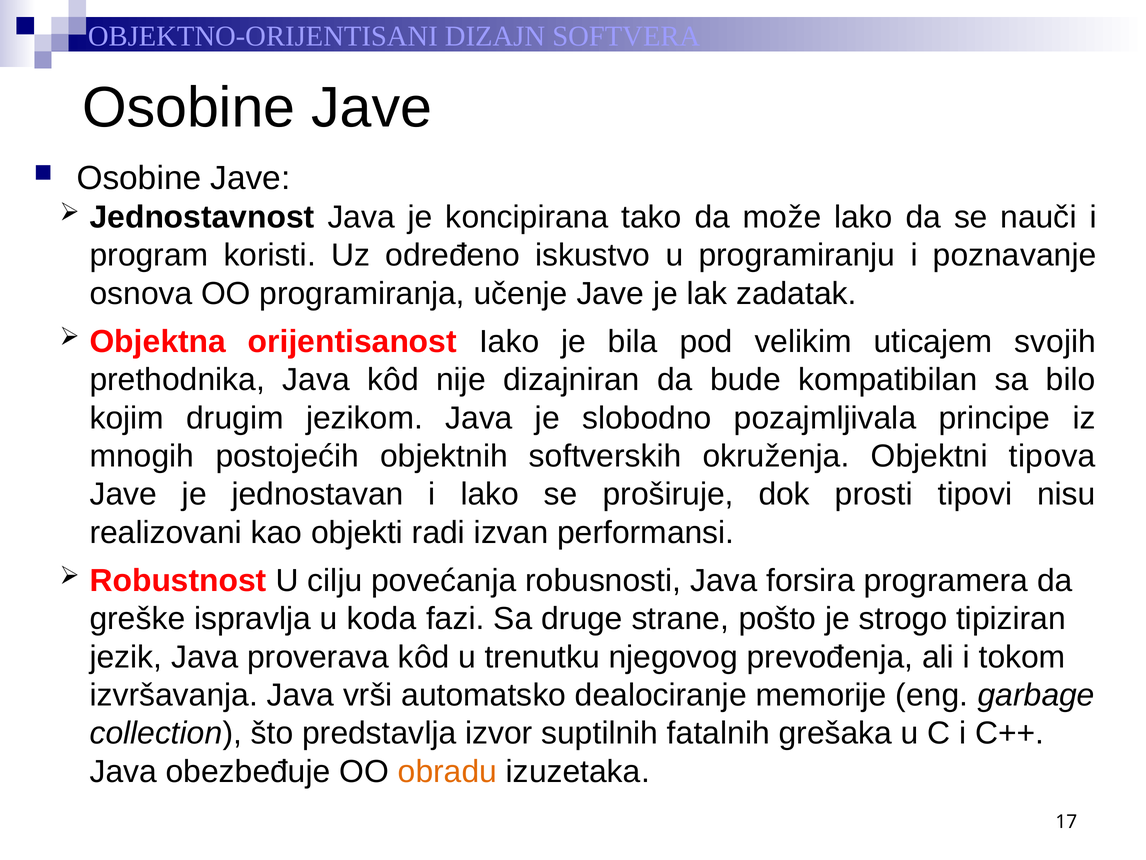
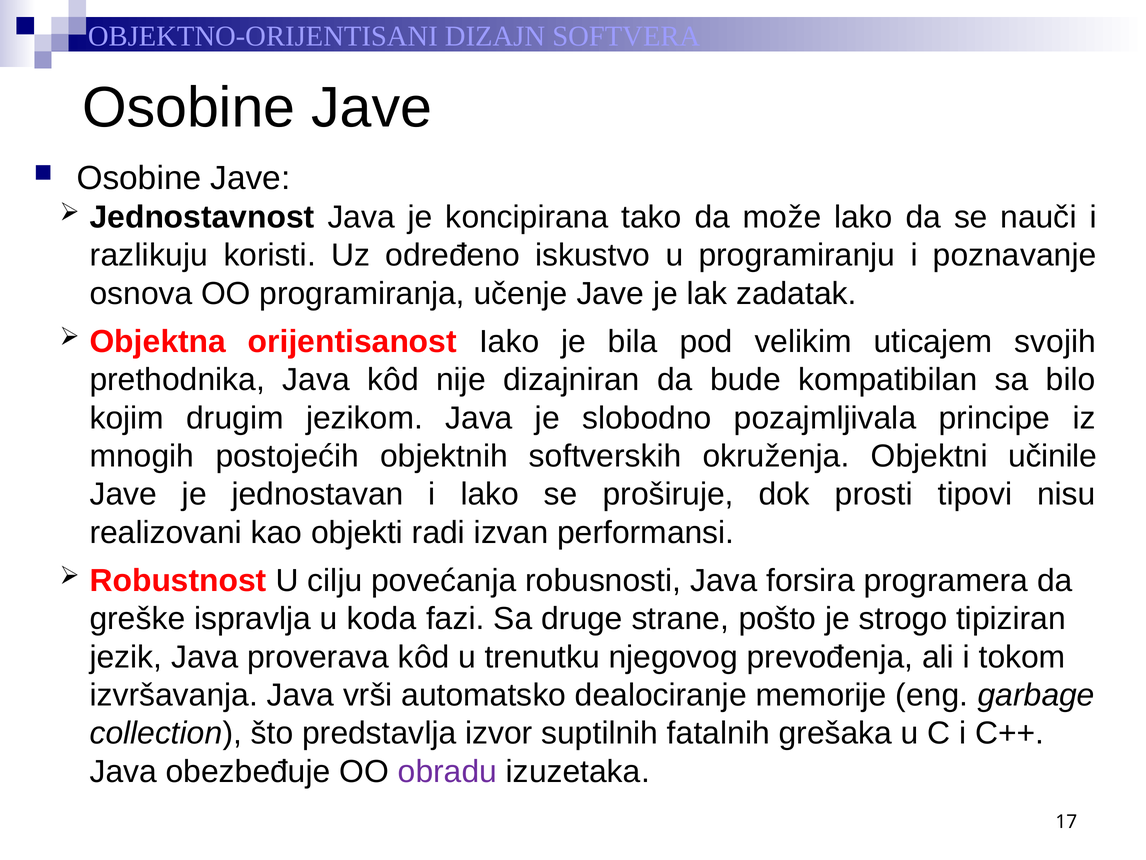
program: program -> razlikuju
tipova: tipova -> učinile
obradu colour: orange -> purple
